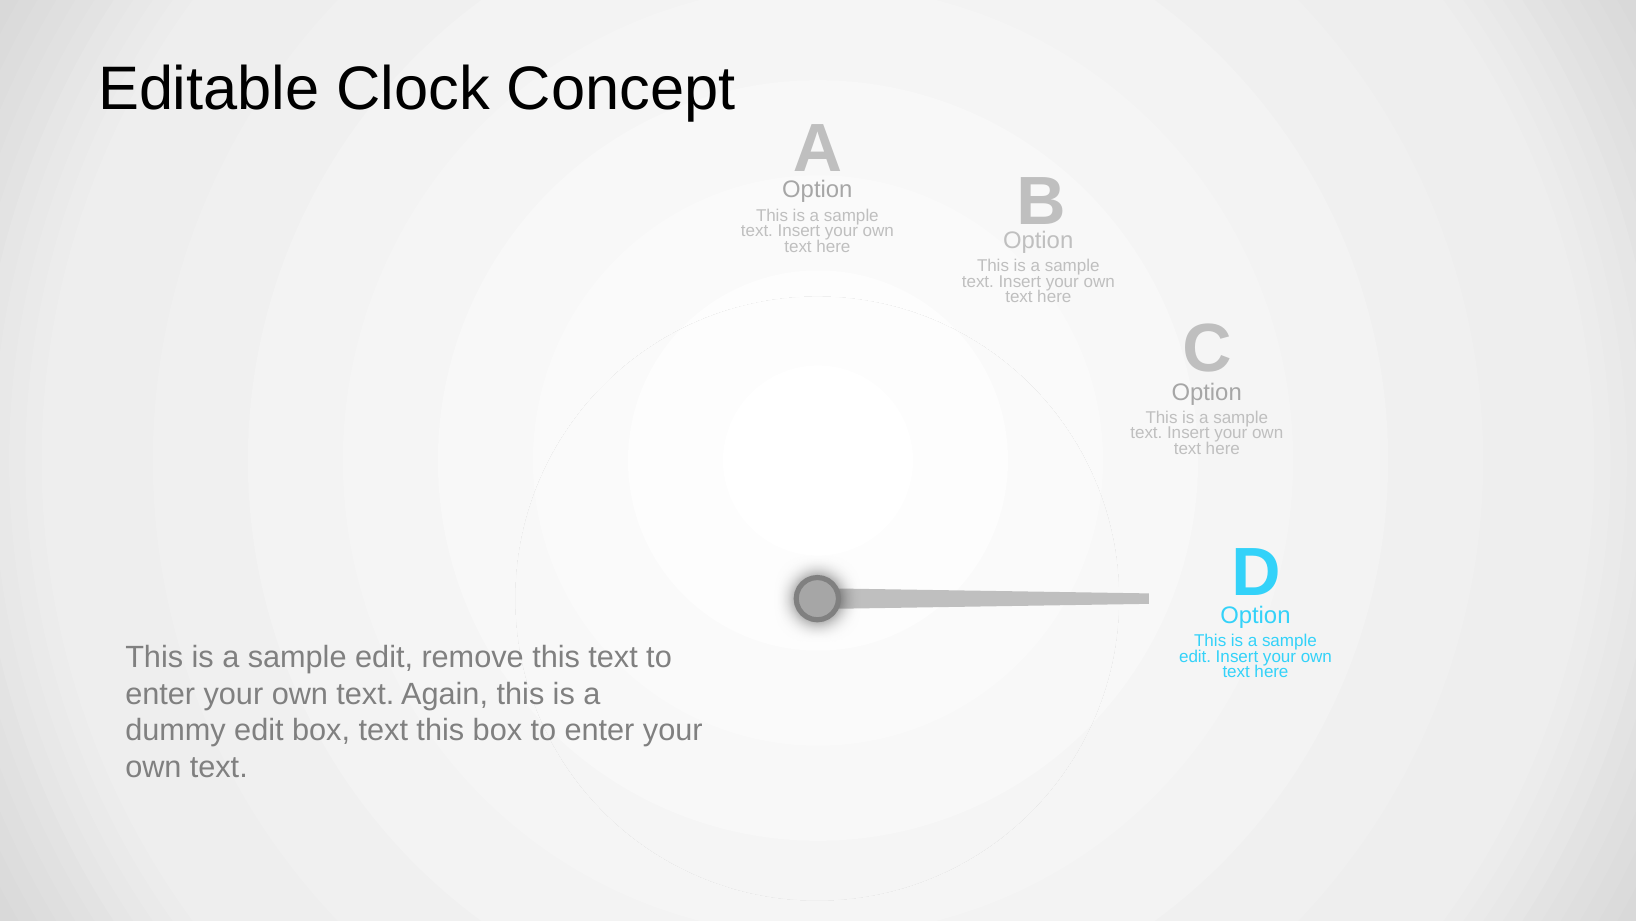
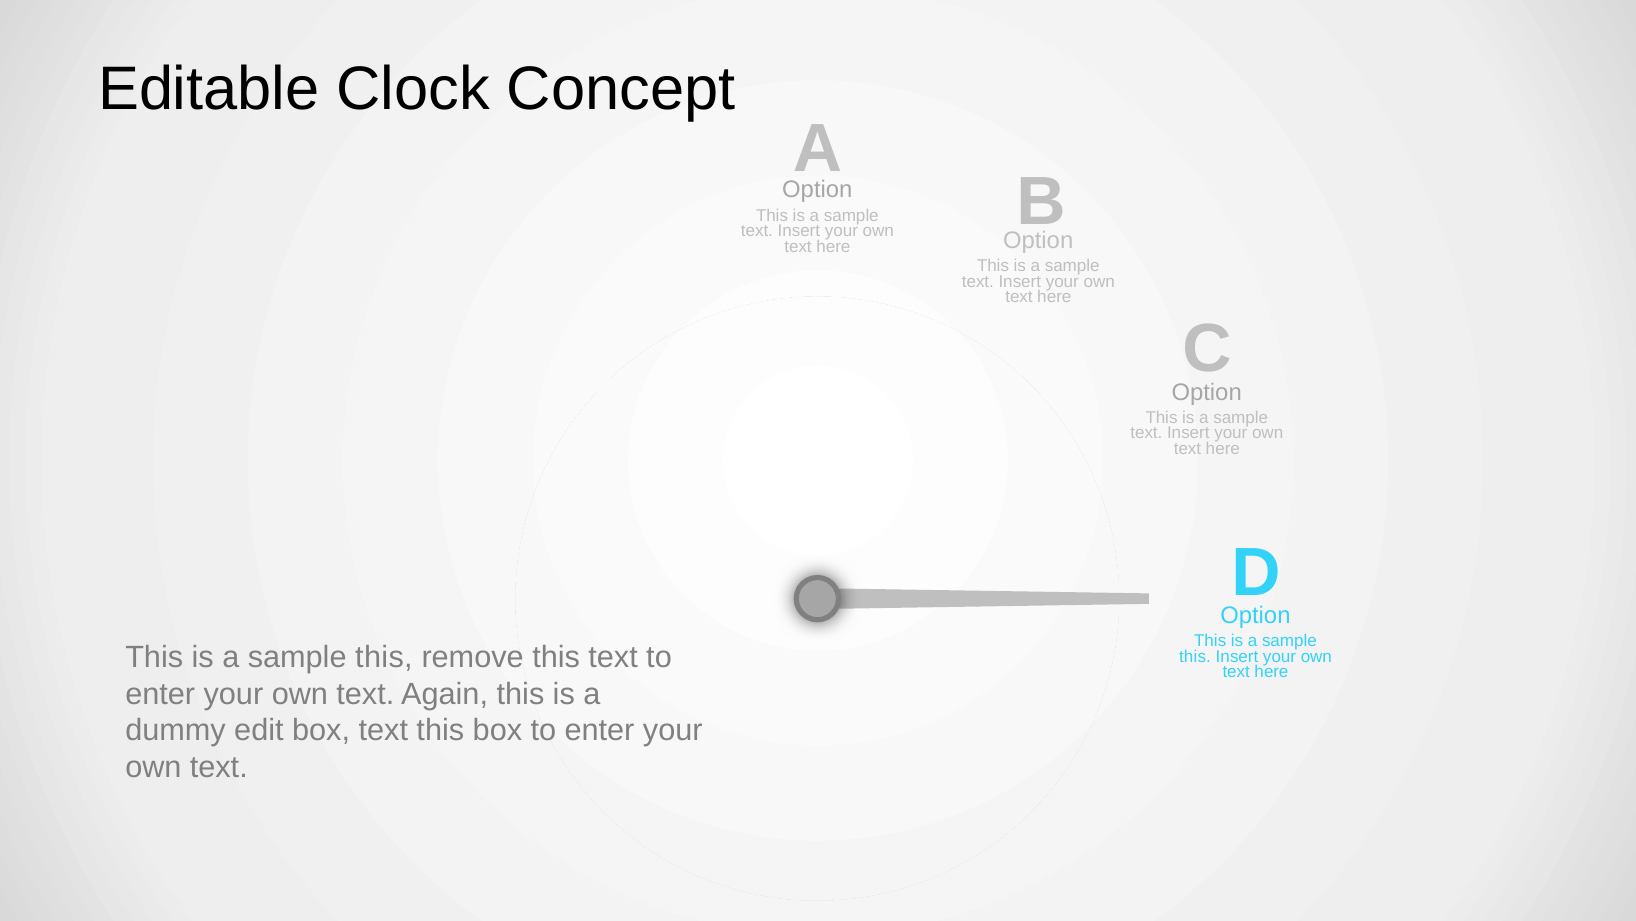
edit at (384, 657): edit -> this
edit at (1195, 656): edit -> this
